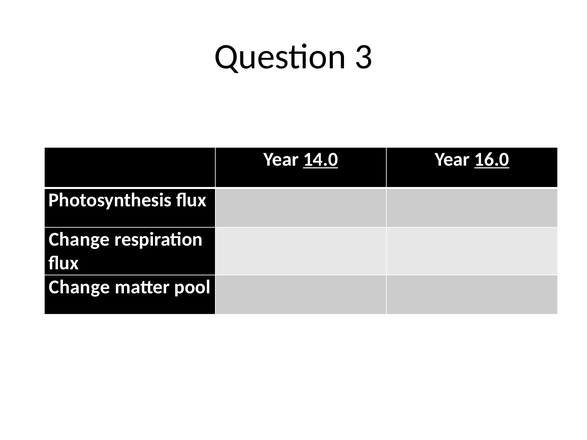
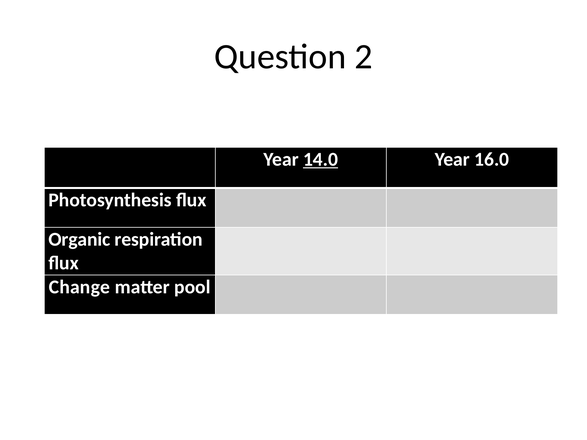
3: 3 -> 2
16.0 underline: present -> none
Change at (79, 239): Change -> Organic
